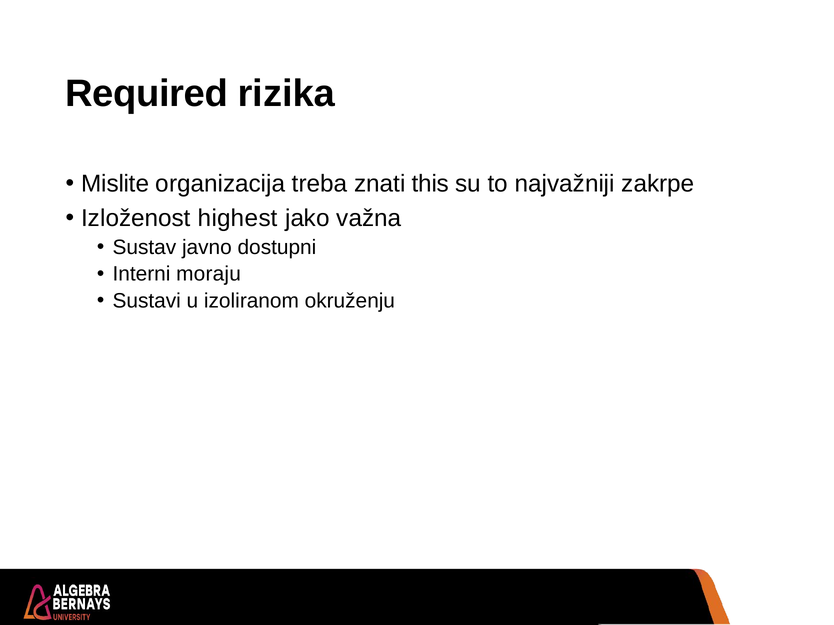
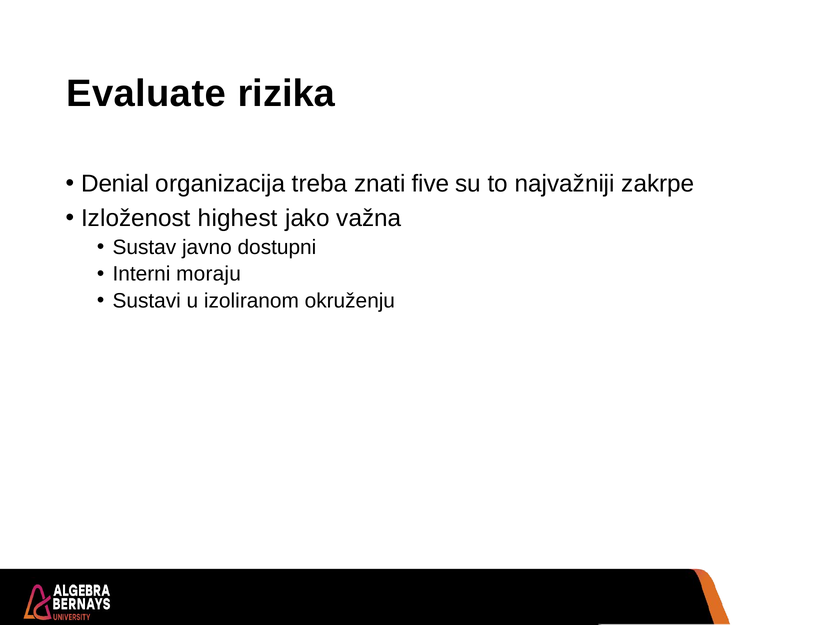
Required: Required -> Evaluate
Mislite: Mislite -> Denial
this: this -> five
